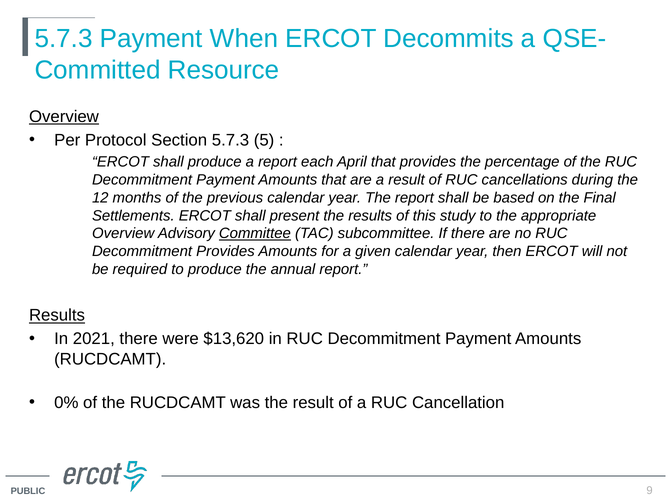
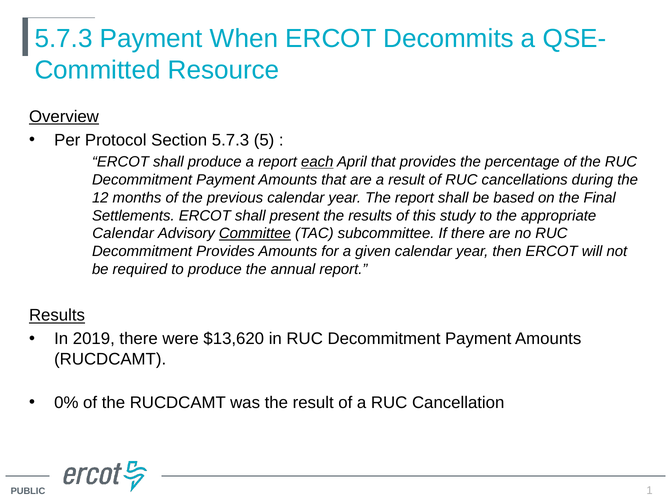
each underline: none -> present
Overview at (123, 234): Overview -> Calendar
2021: 2021 -> 2019
9: 9 -> 1
